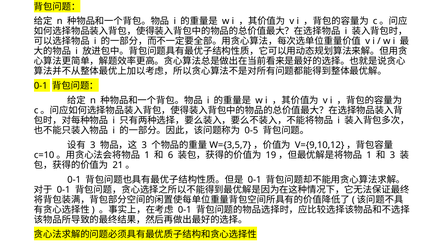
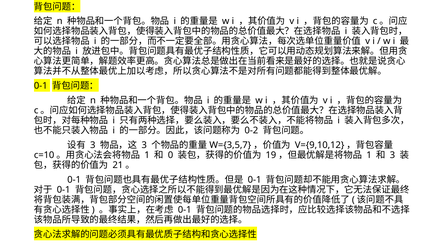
0-5: 0-5 -> 0-2
6: 6 -> 0
